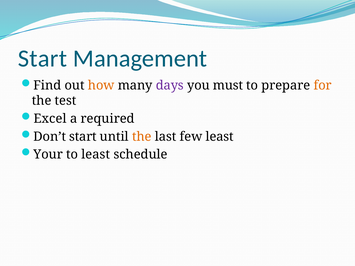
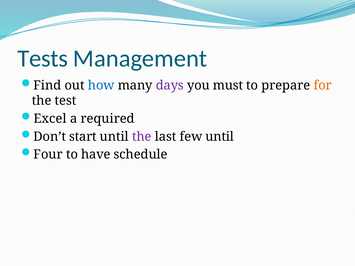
Start at (42, 59): Start -> Tests
how colour: orange -> blue
the at (142, 137) colour: orange -> purple
few least: least -> until
Your: Your -> Four
to least: least -> have
